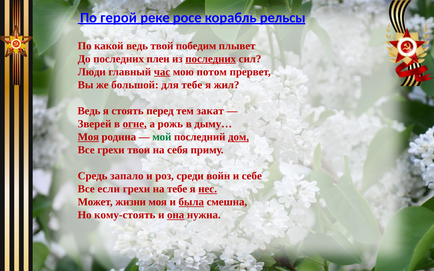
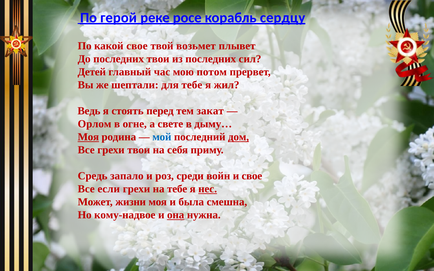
рельсы: рельсы -> сердцу
какой ведь: ведь -> свое
победим: победим -> возьмет
последних плен: плен -> твои
последних at (211, 59) underline: present -> none
Люди: Люди -> Детей
час underline: present -> none
большой: большой -> шептали
Зверей: Зверей -> Орлом
огне underline: present -> none
рожь: рожь -> свете
мой colour: green -> blue
и себе: себе -> свое
была underline: present -> none
кому-стоять: кому-стоять -> кому-надвое
